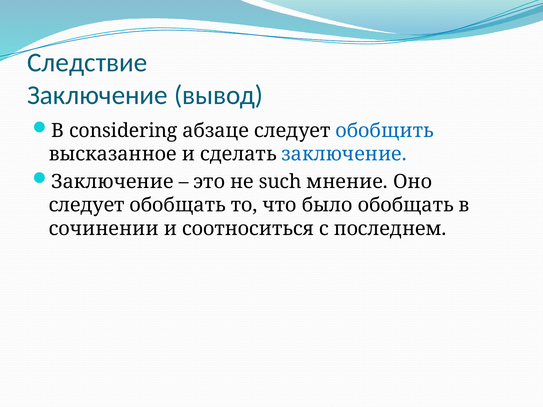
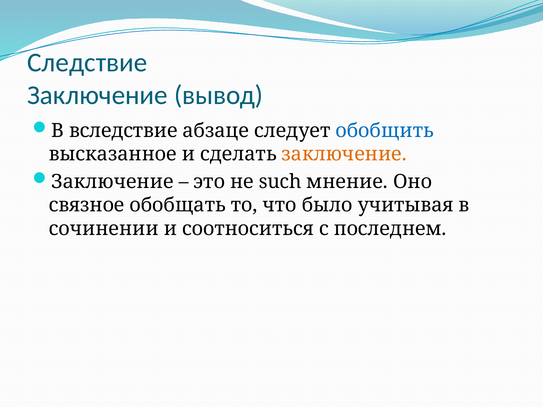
considering: considering -> вследствие
заключение at (344, 154) colour: blue -> orange
следует at (87, 205): следует -> связное
было обобщать: обобщать -> учитывая
